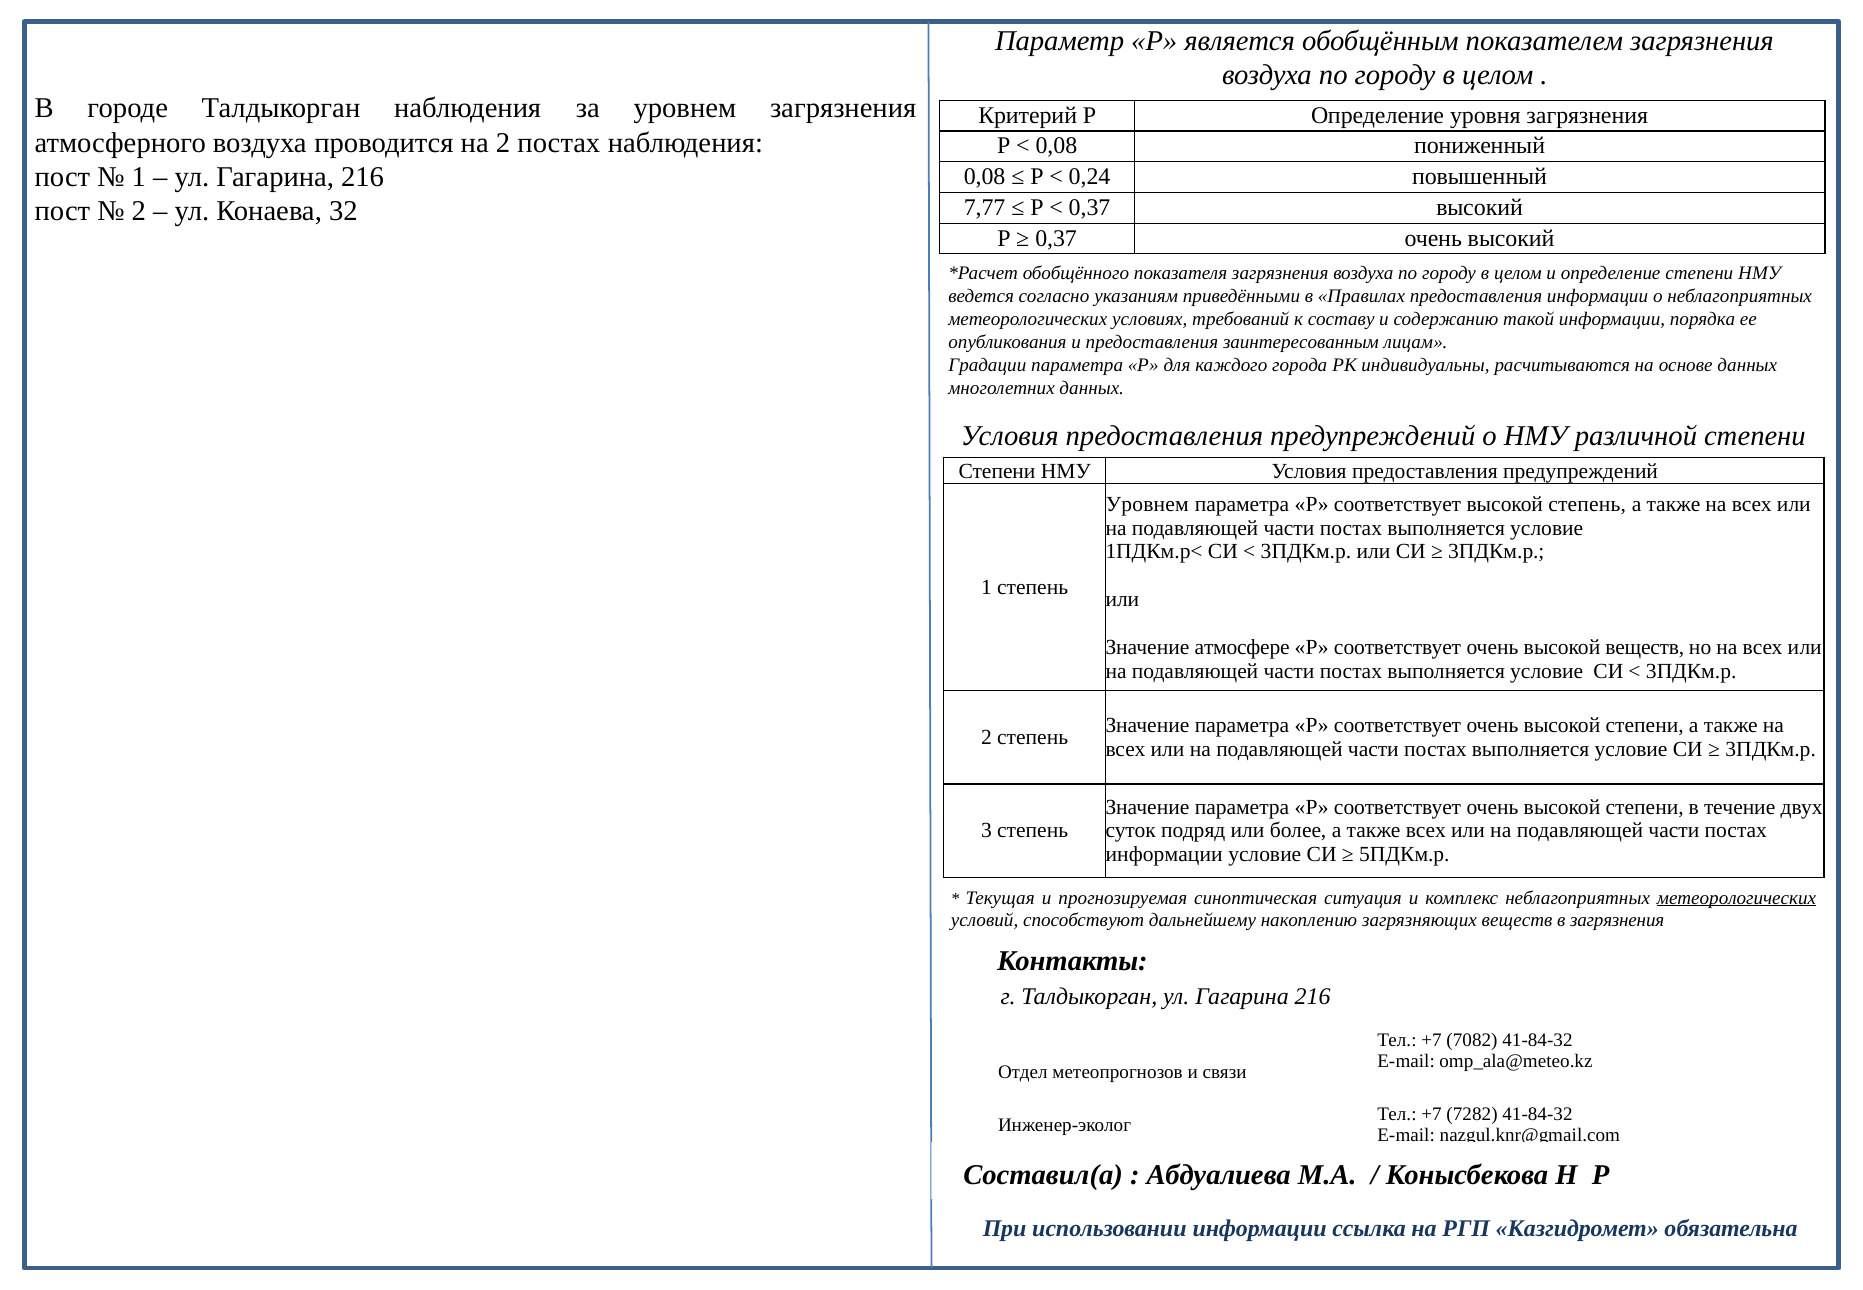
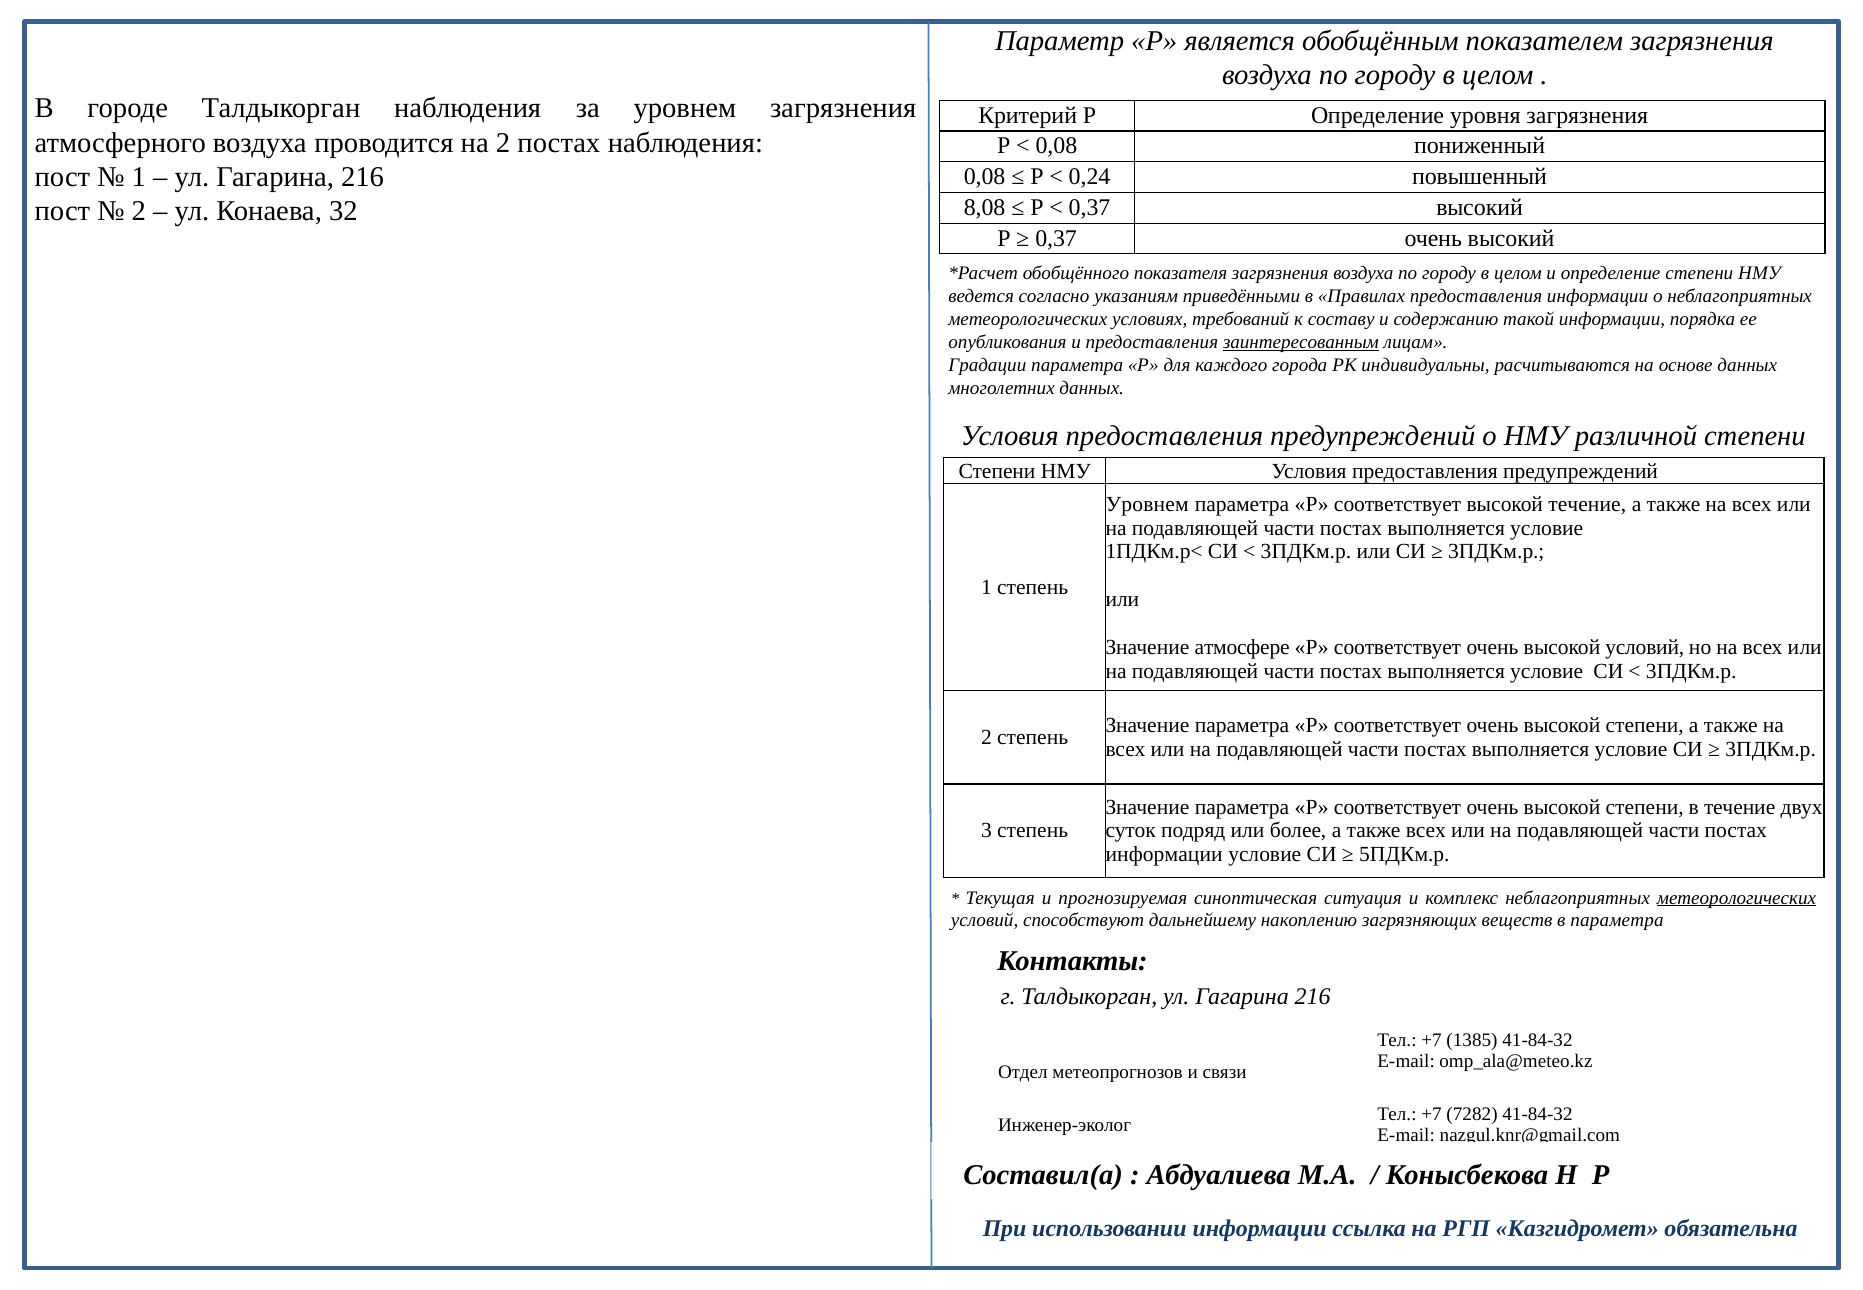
7,77: 7,77 -> 8,08
заинтересованным underline: none -> present
высокой степень: степень -> течение
высокой веществ: веществ -> условий
в загрязнения: загрязнения -> параметра
7082: 7082 -> 1385
